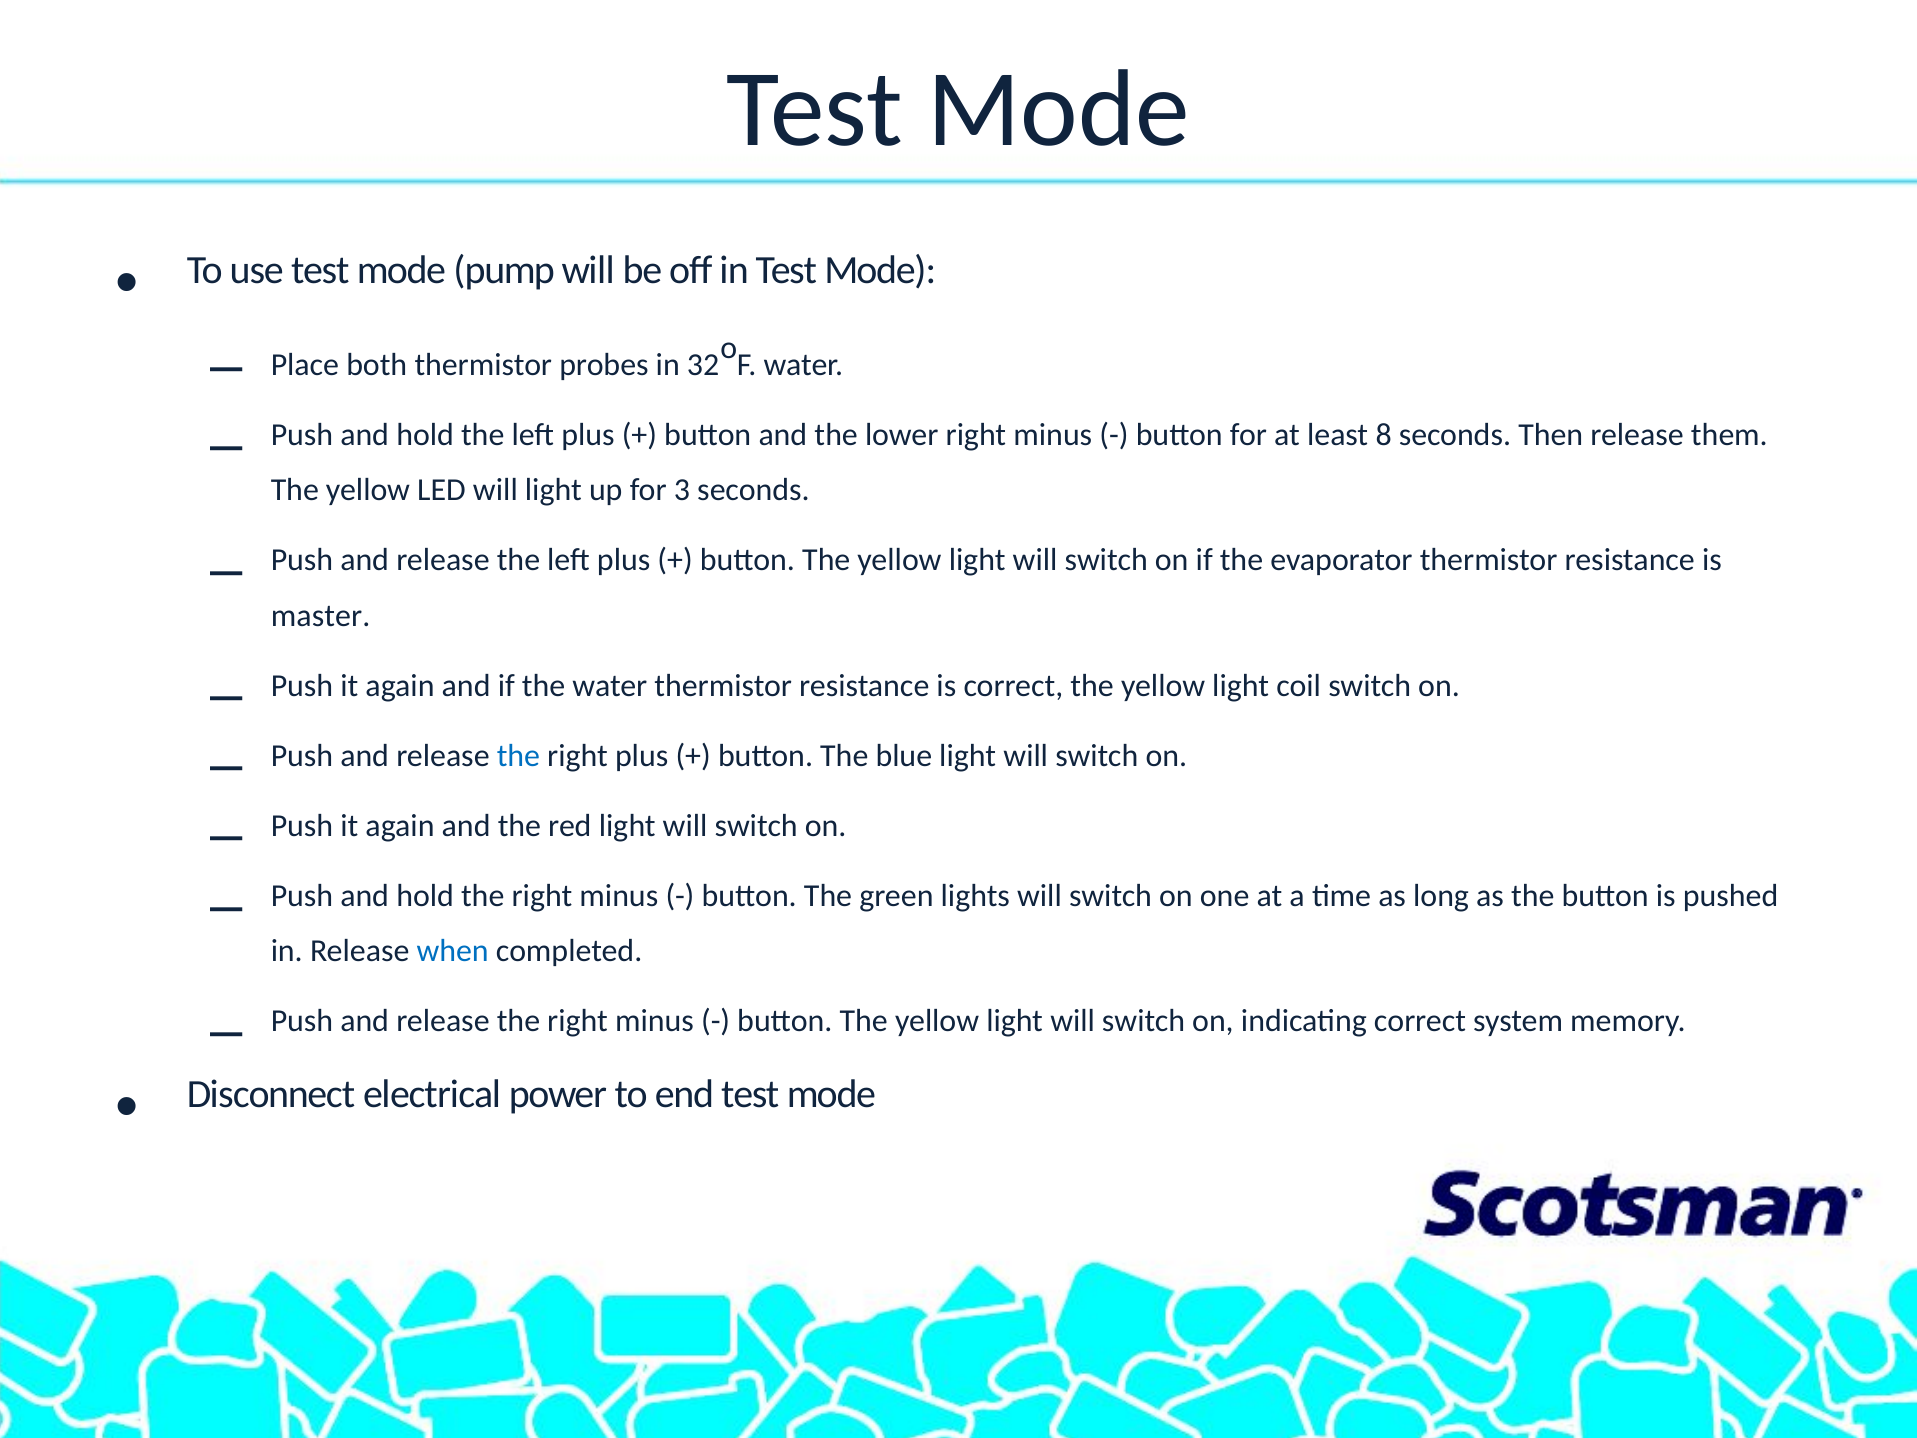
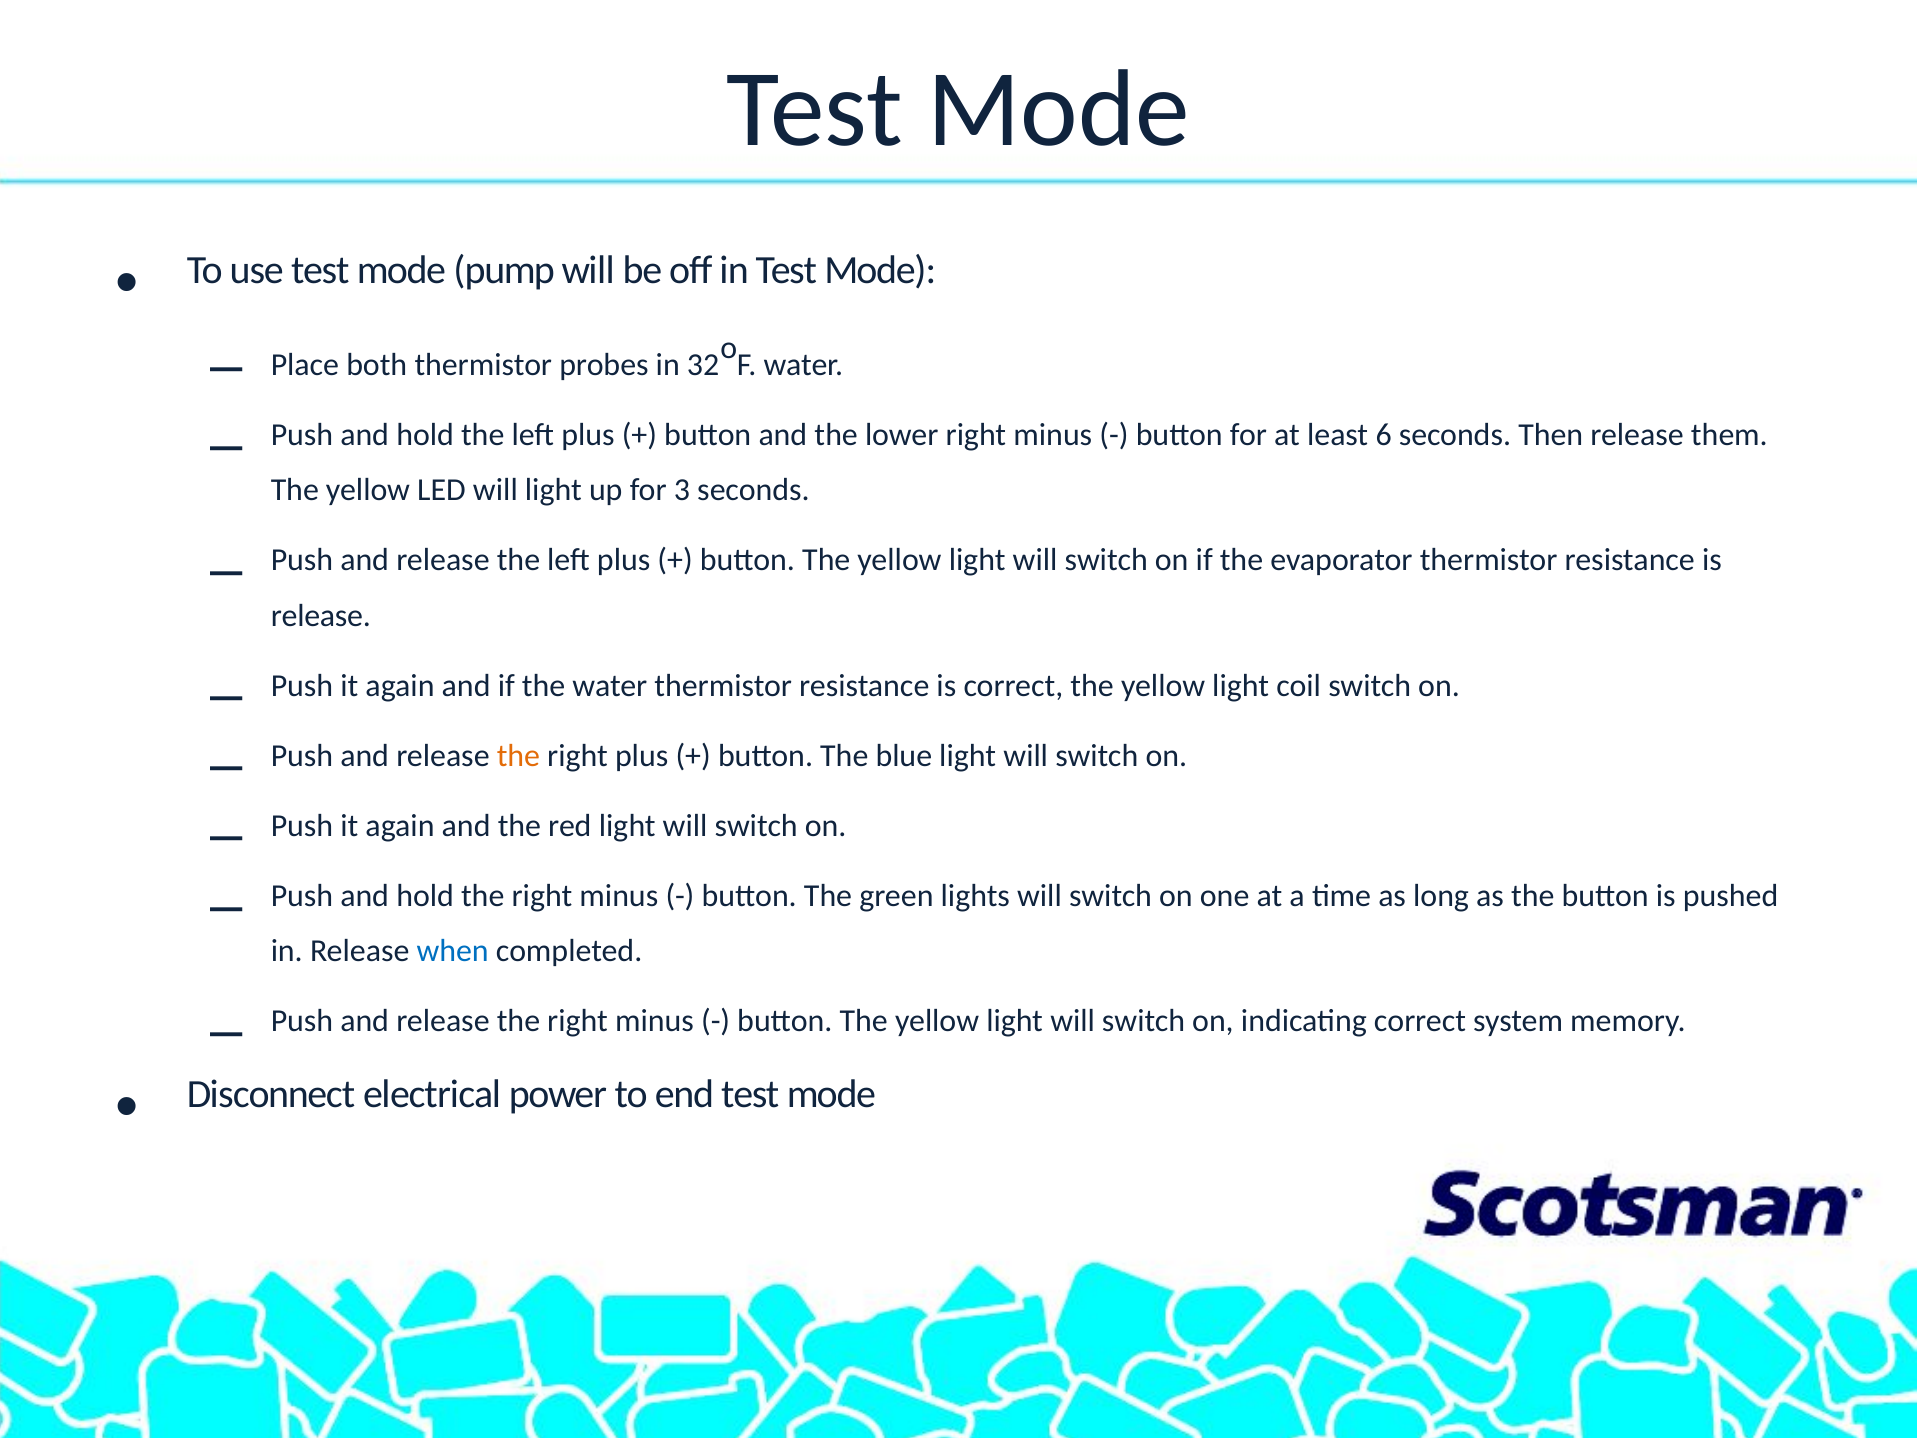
8: 8 -> 6
master at (321, 615): master -> release
the at (518, 756) colour: blue -> orange
